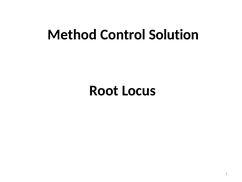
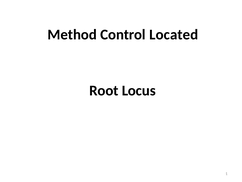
Solution: Solution -> Located
